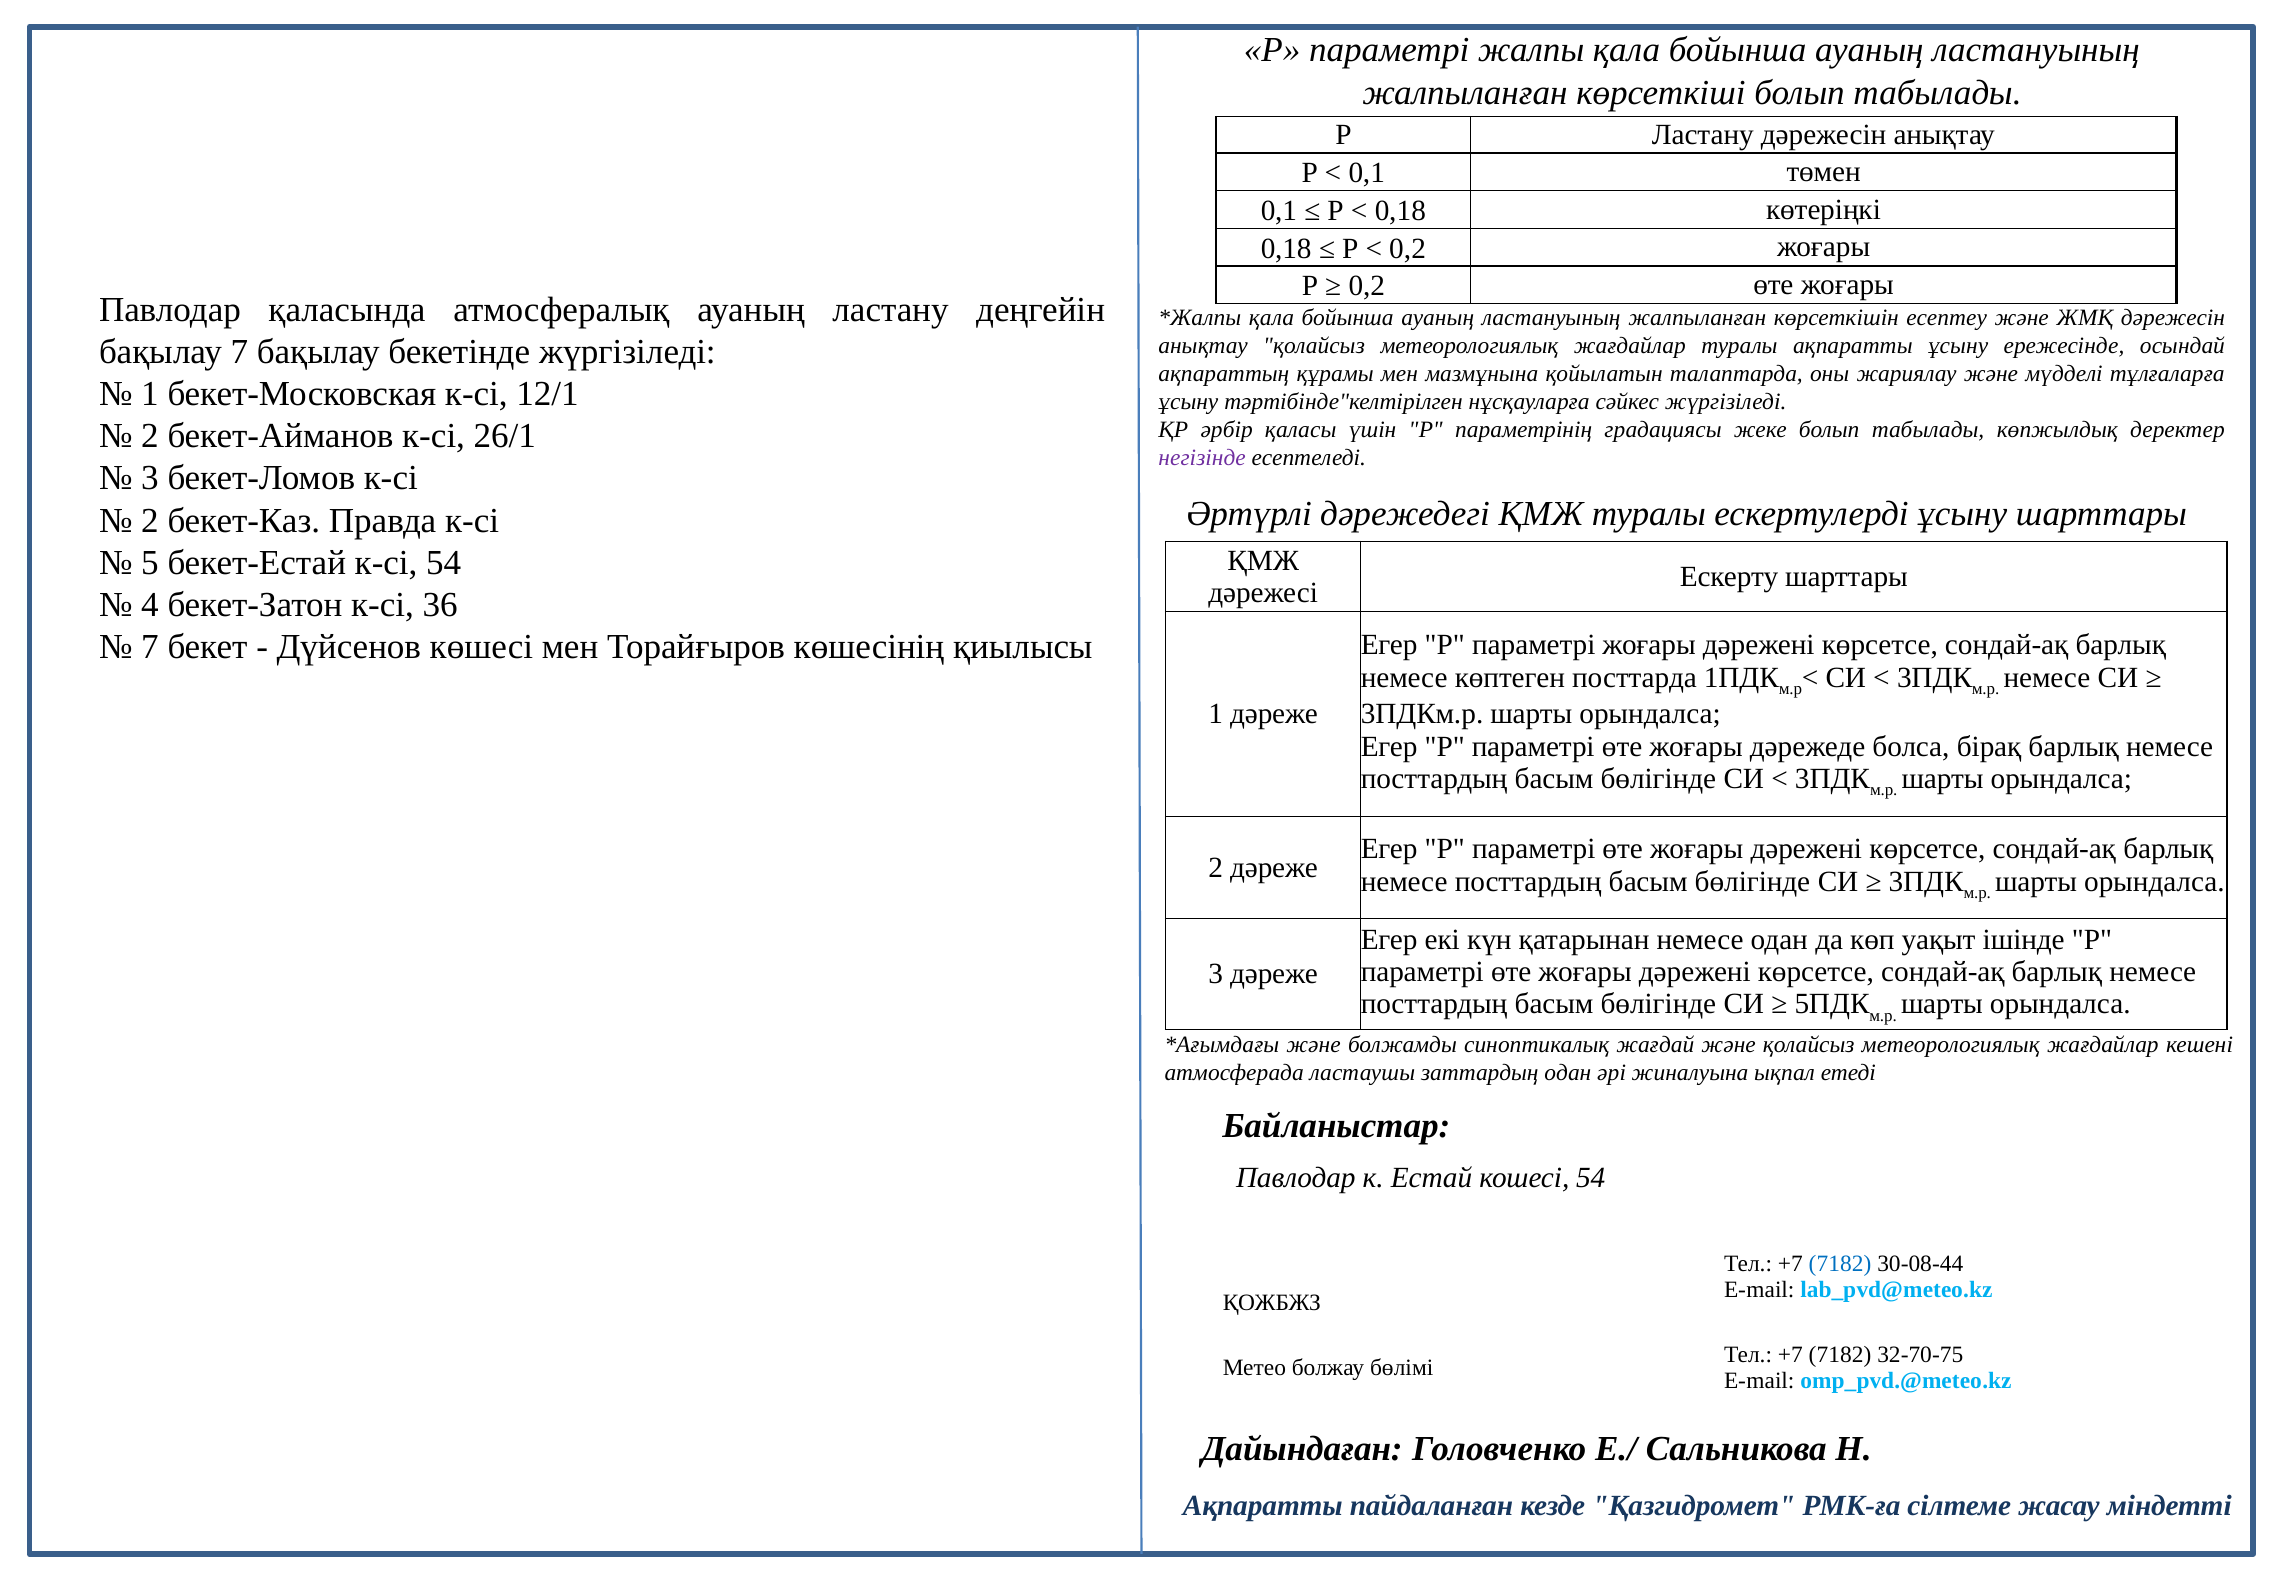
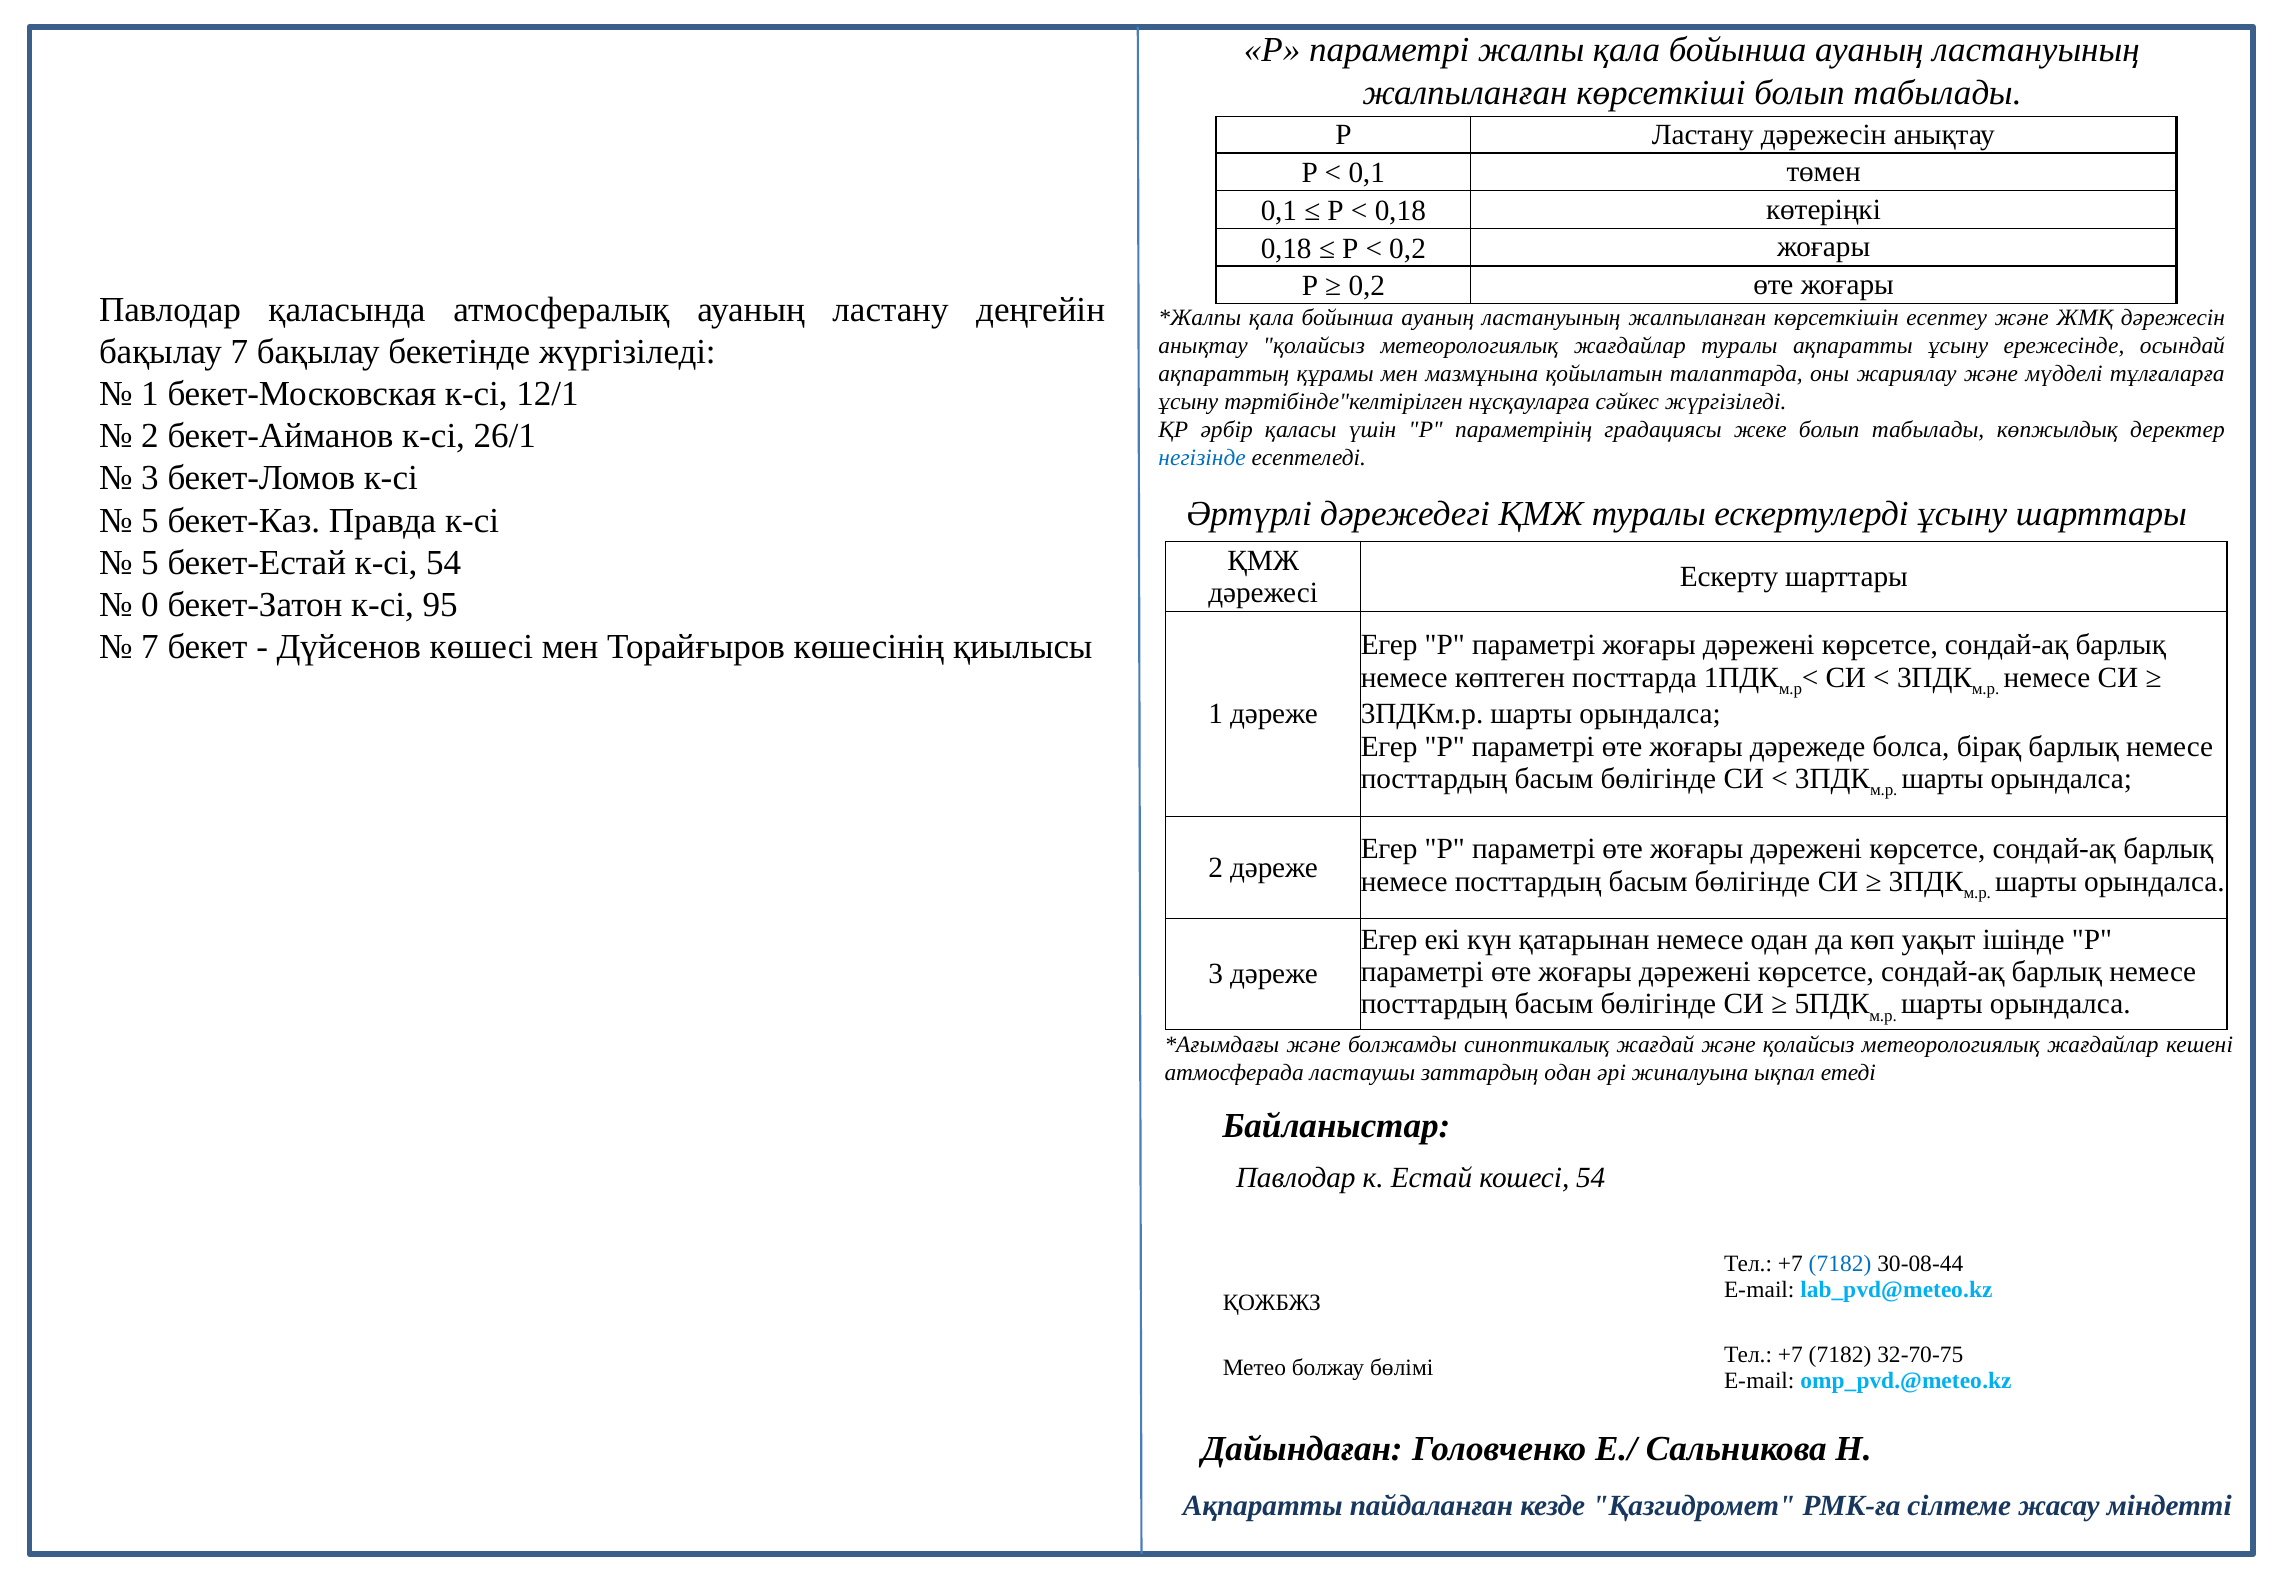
негізінде colour: purple -> blue
2 at (150, 520): 2 -> 5
4: 4 -> 0
36: 36 -> 95
